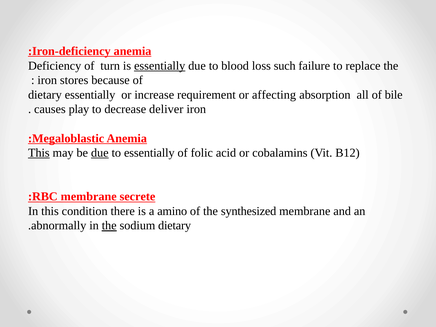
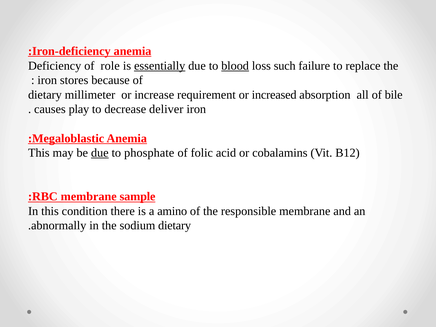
turn: turn -> role
blood underline: none -> present
dietary essentially: essentially -> millimeter
affecting: affecting -> increased
This at (39, 153) underline: present -> none
to essentially: essentially -> phosphate
secrete: secrete -> sample
synthesized: synthesized -> responsible
the at (109, 226) underline: present -> none
